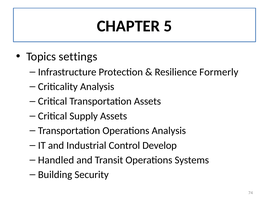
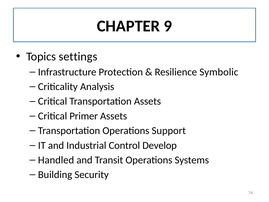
5: 5 -> 9
Formerly: Formerly -> Symbolic
Supply: Supply -> Primer
Operations Analysis: Analysis -> Support
